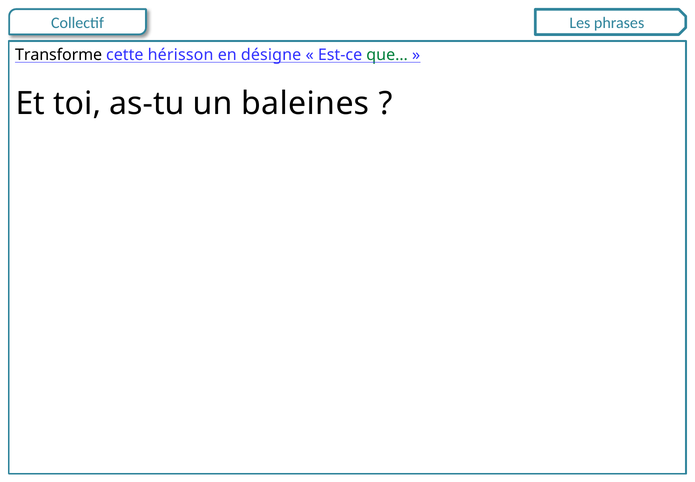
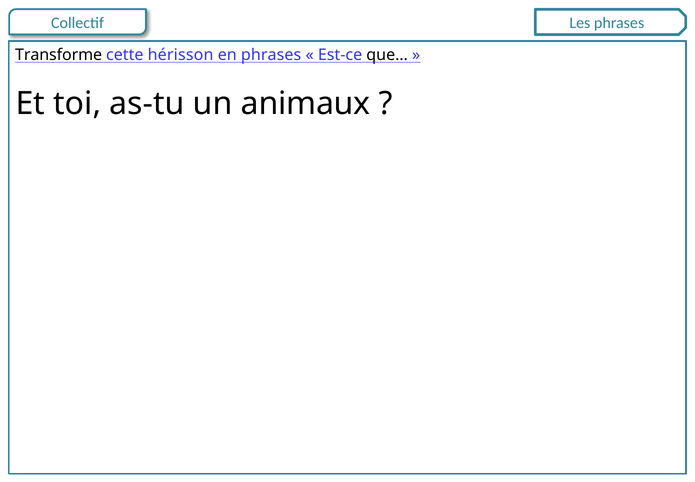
en désigne: désigne -> phrases
que… colour: green -> black
baleines: baleines -> animaux
